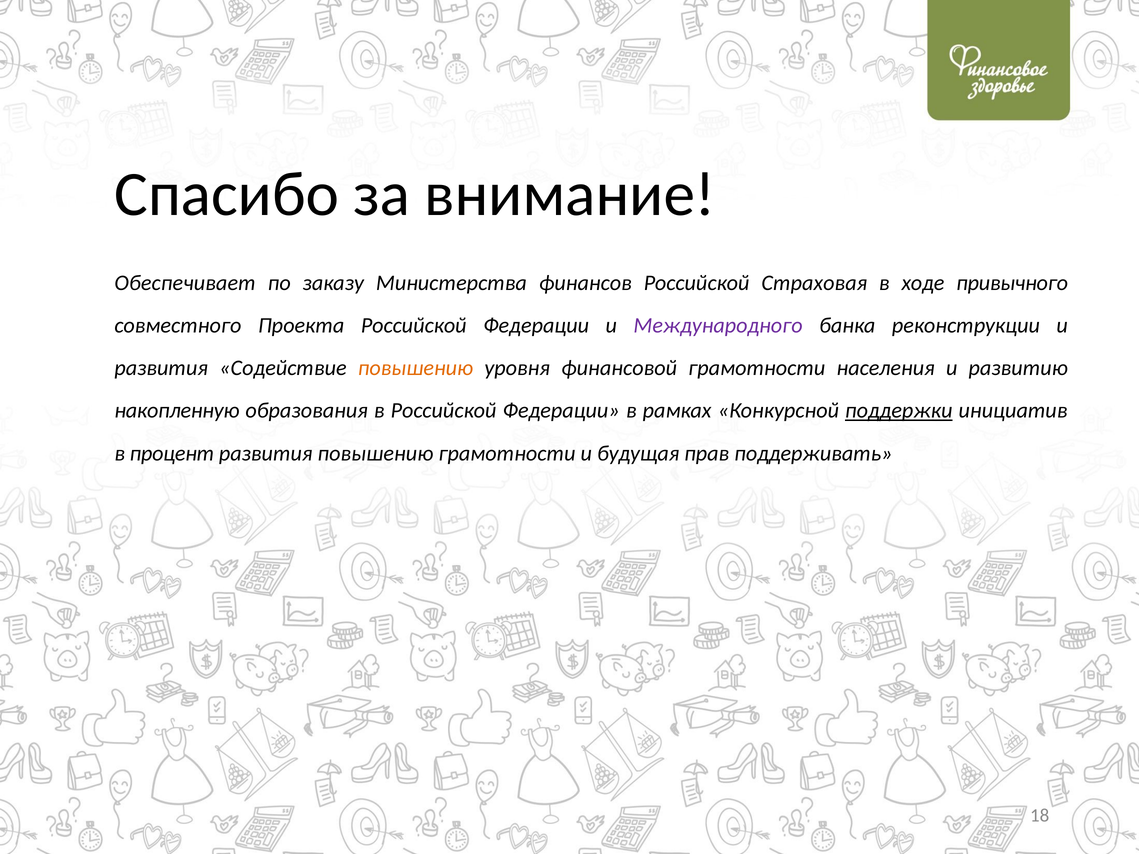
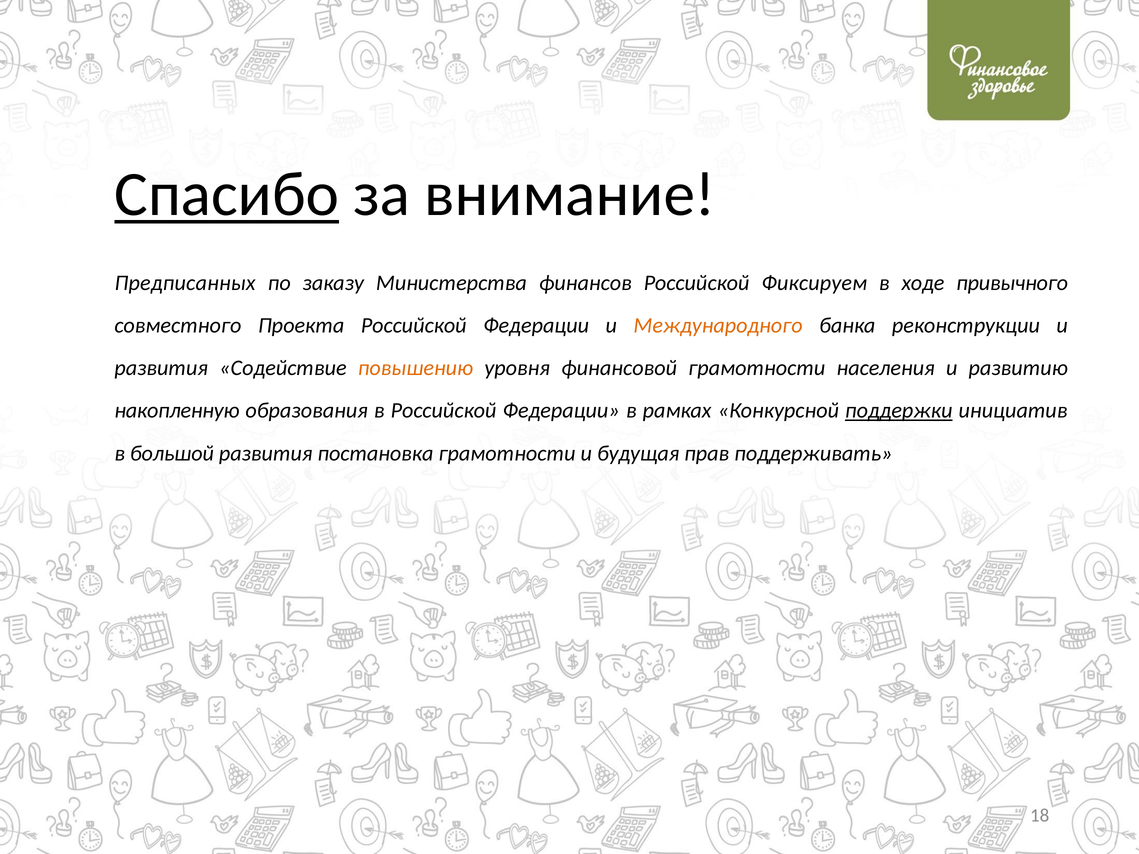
Спасибо underline: none -> present
Обеспечивает: Обеспечивает -> Предписанных
Страховая: Страховая -> Фиксируем
Международного colour: purple -> orange
процент: процент -> большой
развития повышению: повышению -> постановка
